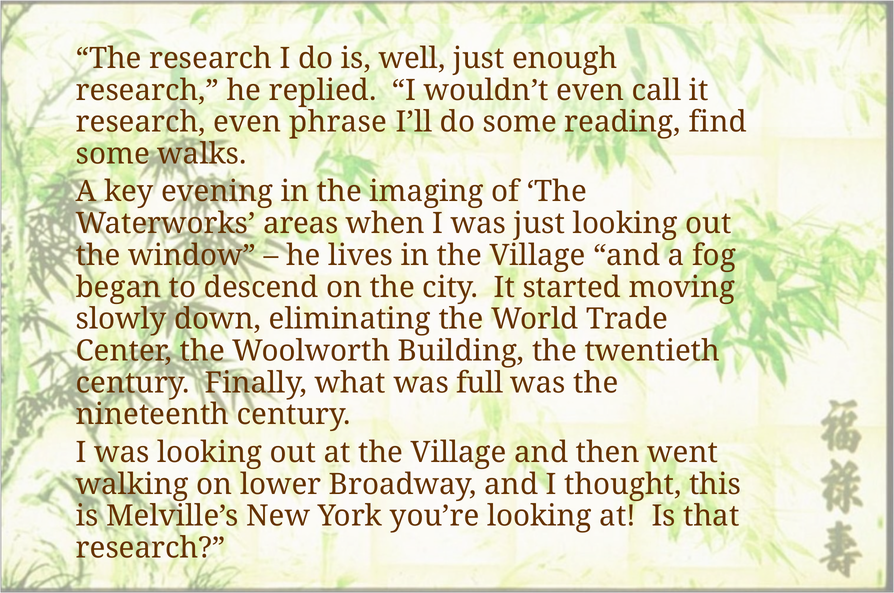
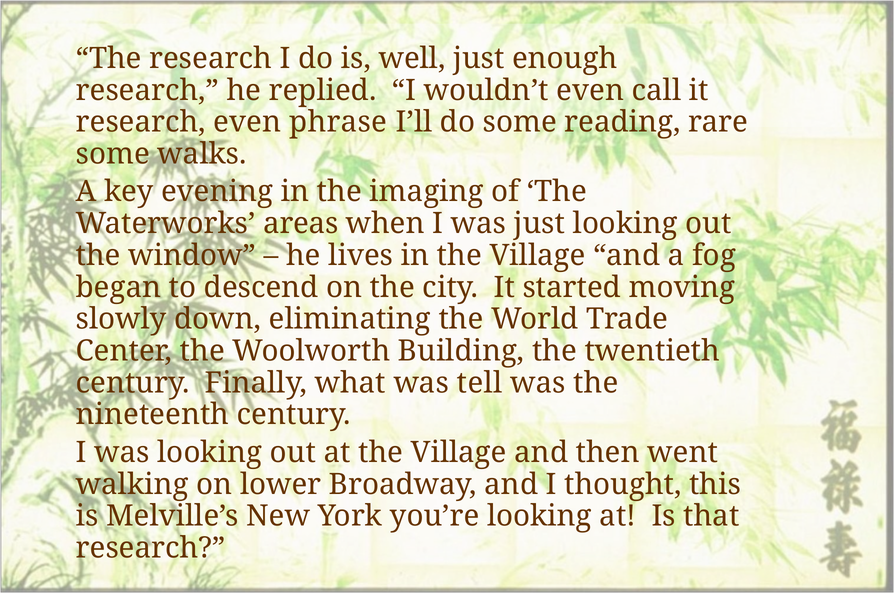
find: find -> rare
full: full -> tell
